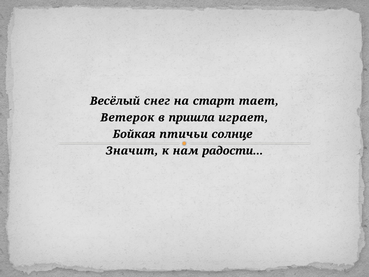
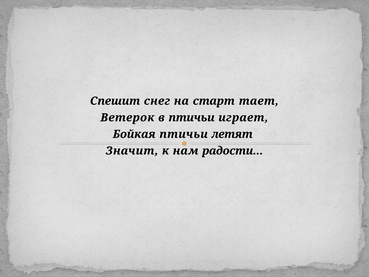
Весёлый: Весёлый -> Спешит
в пришла: пришла -> птичьи
солнце: солнце -> летят
